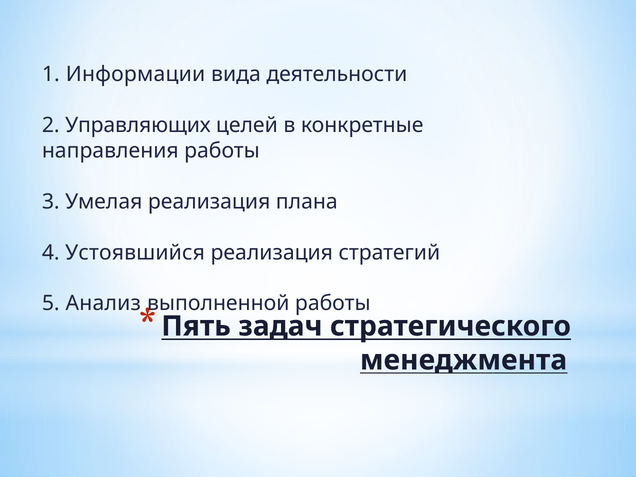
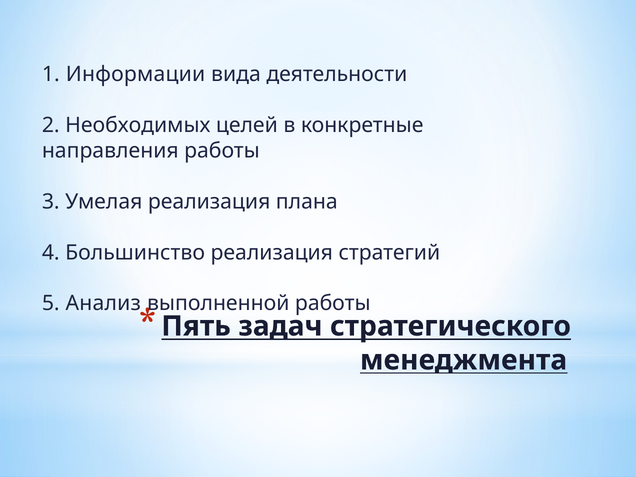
Управляющих: Управляющих -> Необходимых
Устоявшийся: Устоявшийся -> Большинство
